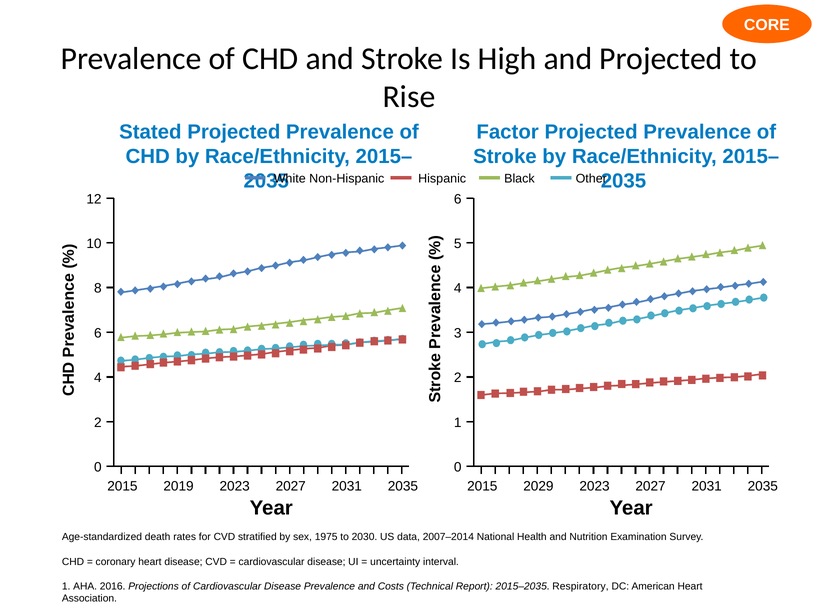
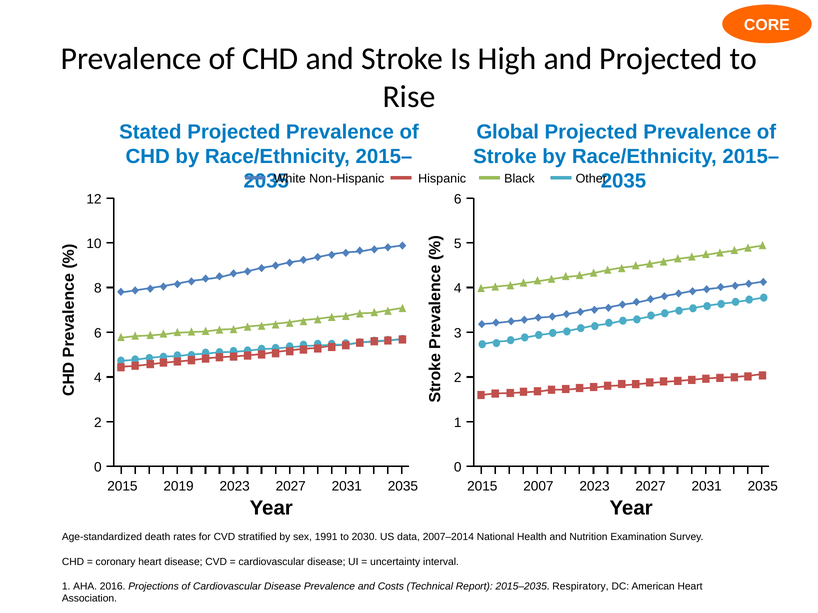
Factor: Factor -> Global
2029: 2029 -> 2007
1975: 1975 -> 1991
